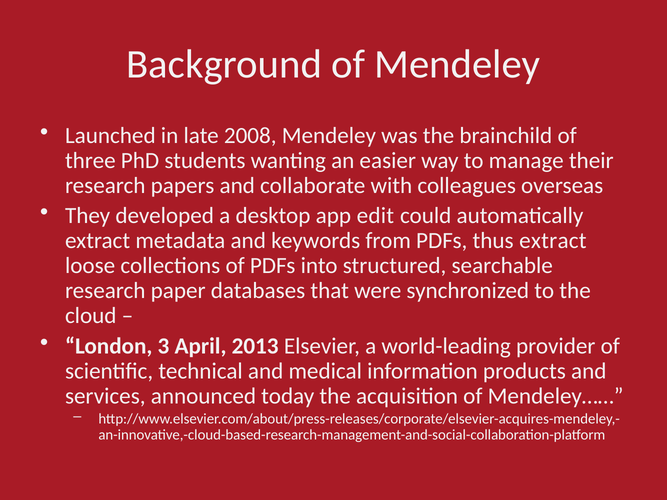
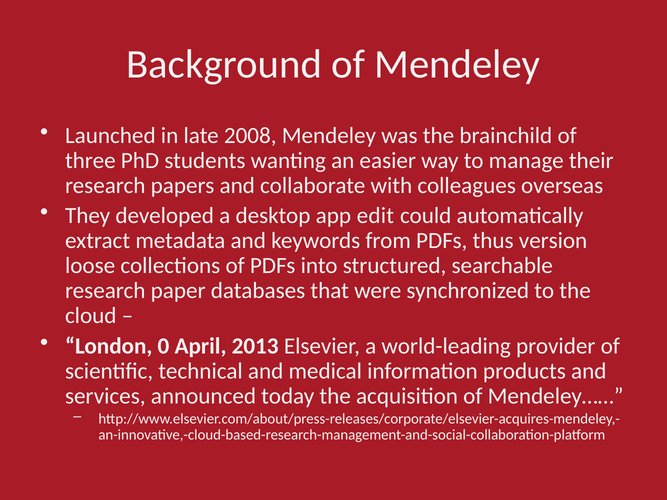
thus extract: extract -> version
3: 3 -> 0
